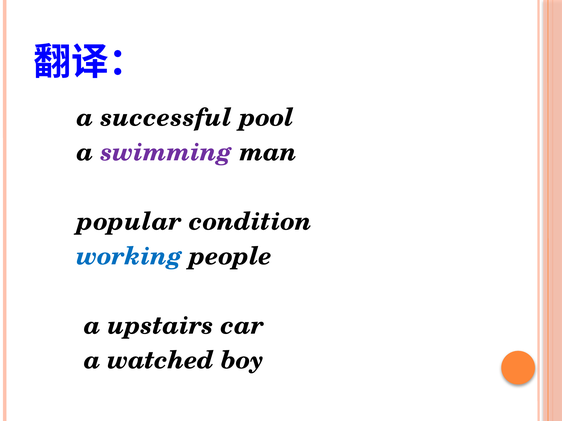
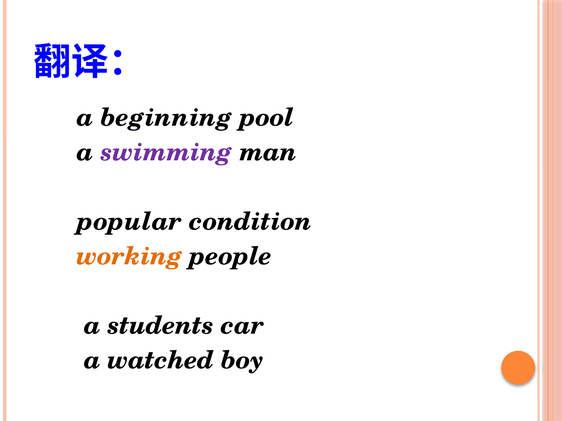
successful: successful -> beginning
working colour: blue -> orange
upstairs: upstairs -> students
